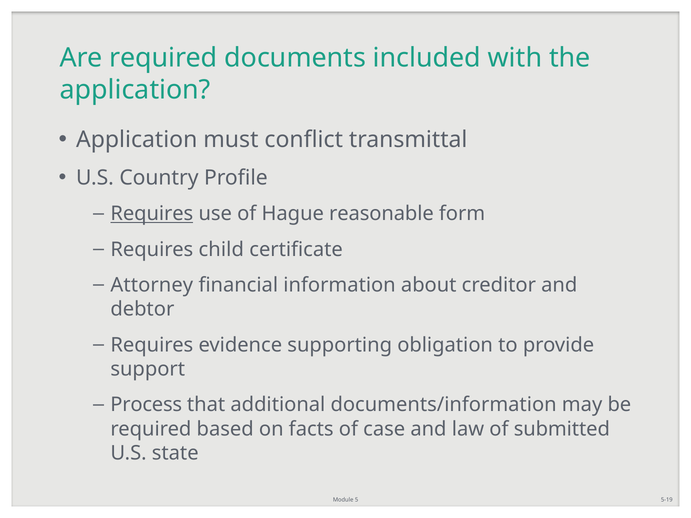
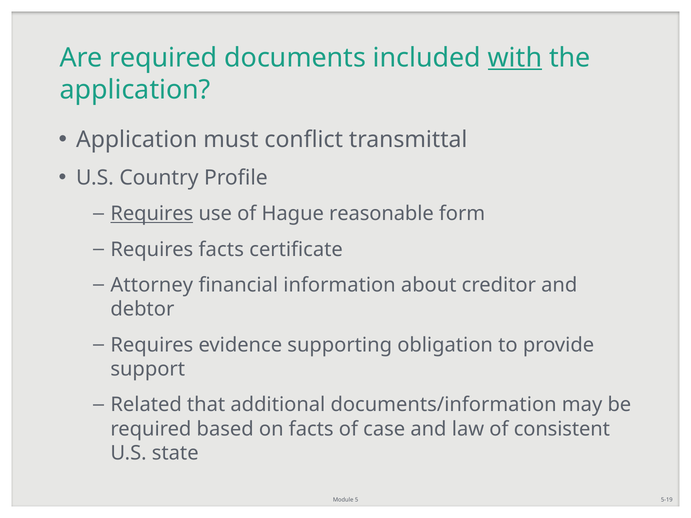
with underline: none -> present
Requires child: child -> facts
Process: Process -> Related
submitted: submitted -> consistent
